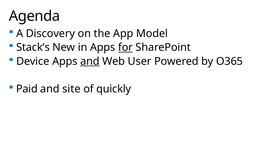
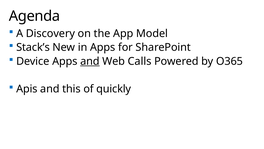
for underline: present -> none
User: User -> Calls
Paid: Paid -> Apis
site: site -> this
